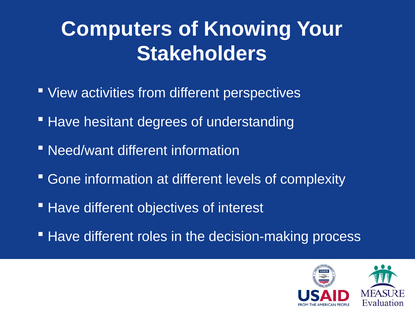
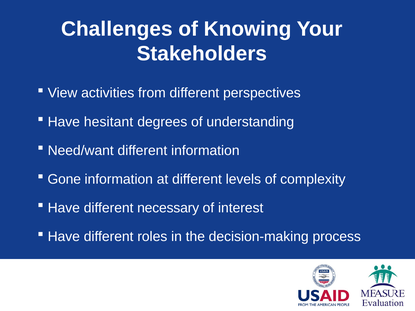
Computers: Computers -> Challenges
objectives: objectives -> necessary
